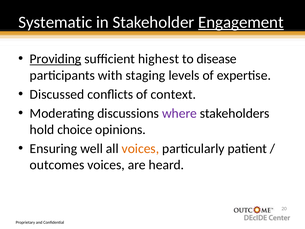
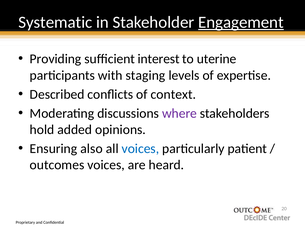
Providing underline: present -> none
highest: highest -> interest
disease: disease -> uterine
Discussed: Discussed -> Described
choice: choice -> added
well: well -> also
voices at (140, 148) colour: orange -> blue
